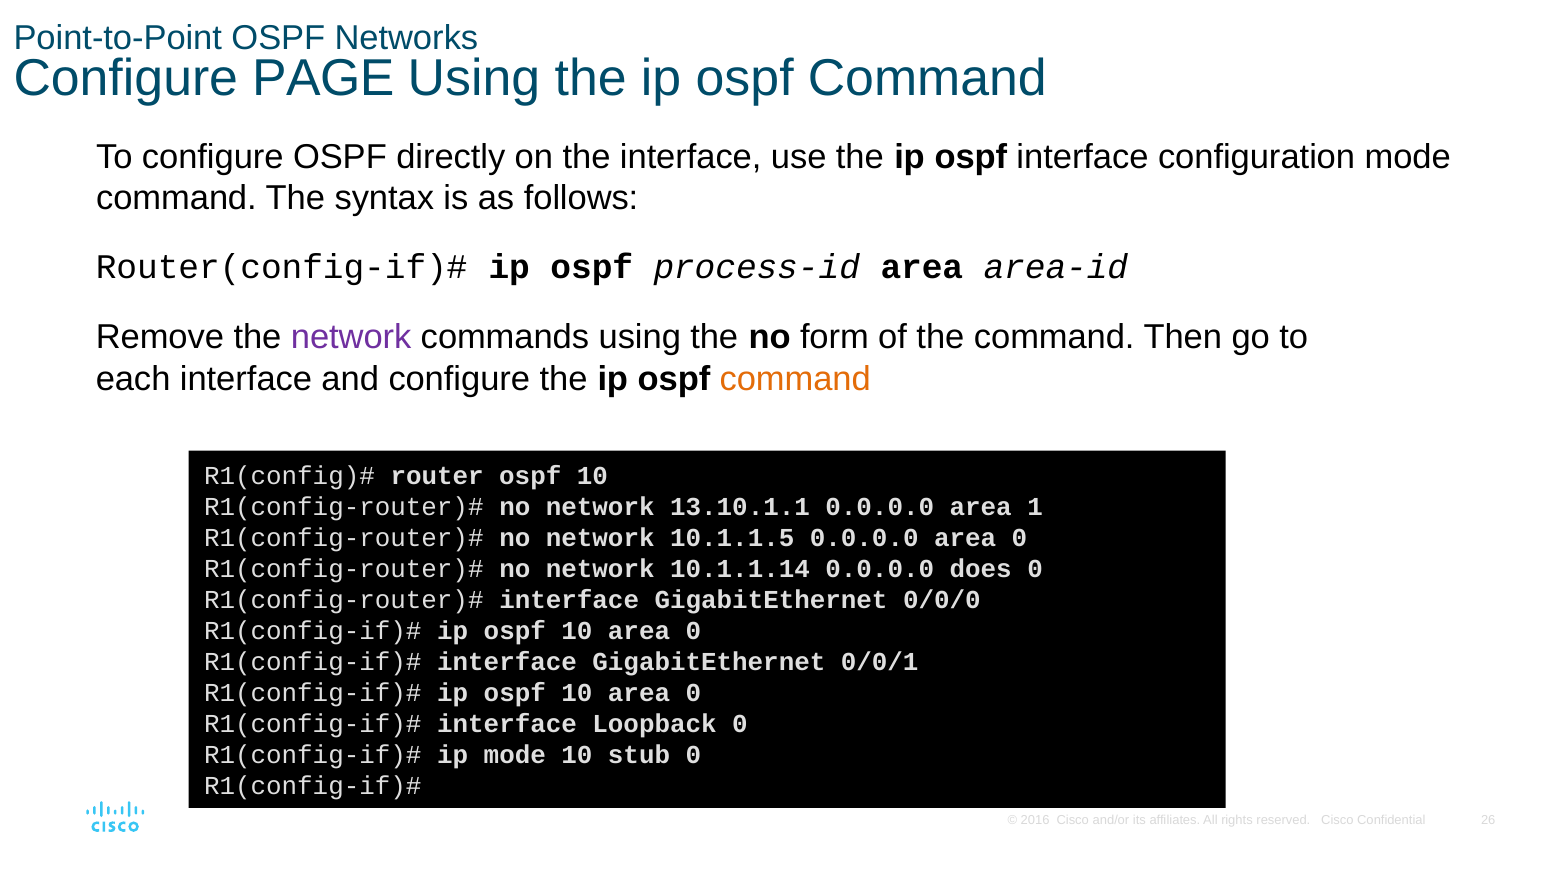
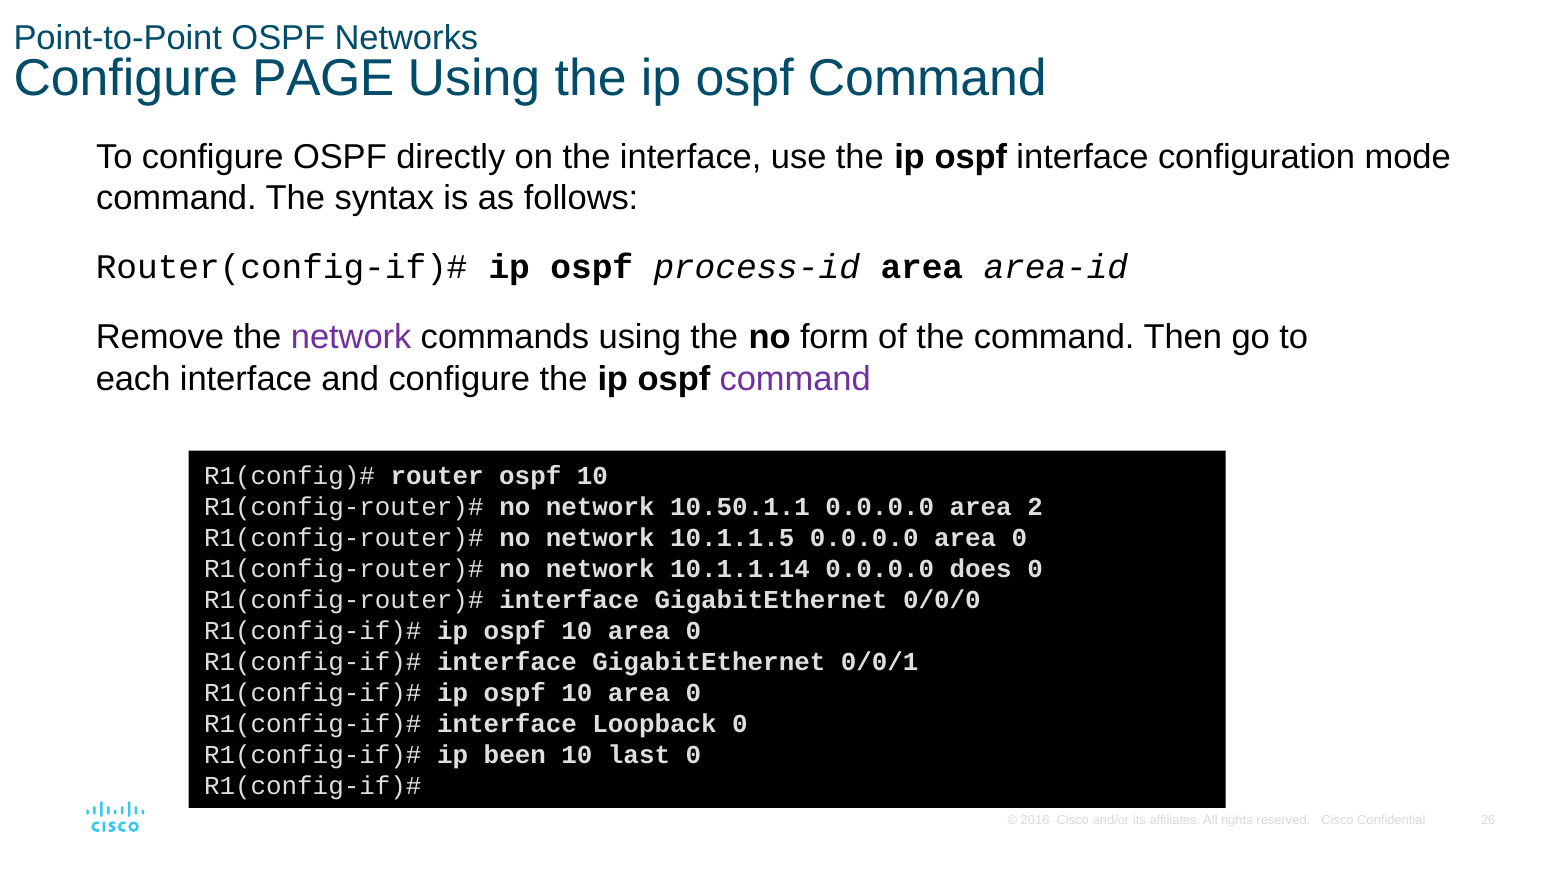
command at (795, 379) colour: orange -> purple
13.10.1.1: 13.10.1.1 -> 10.50.1.1
1: 1 -> 2
ip mode: mode -> been
stub: stub -> last
